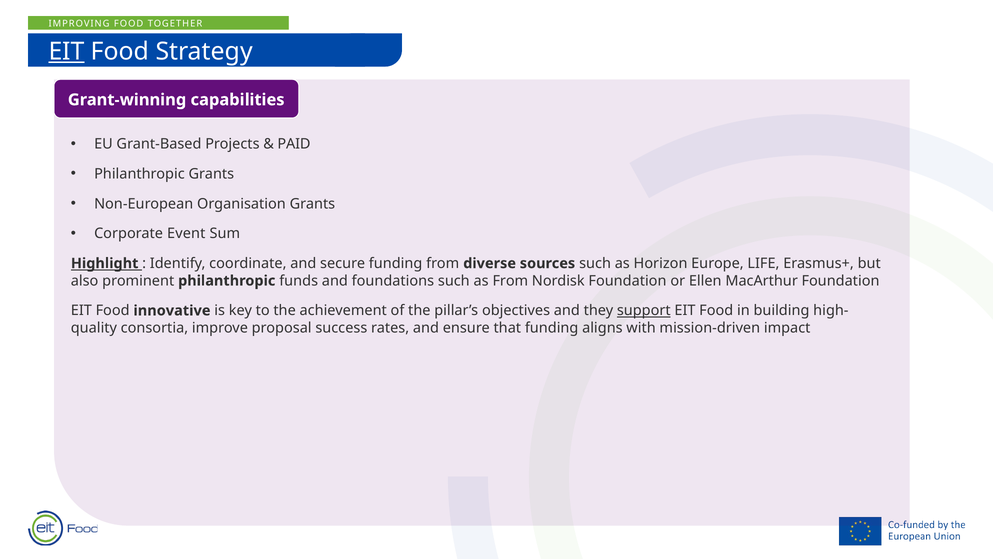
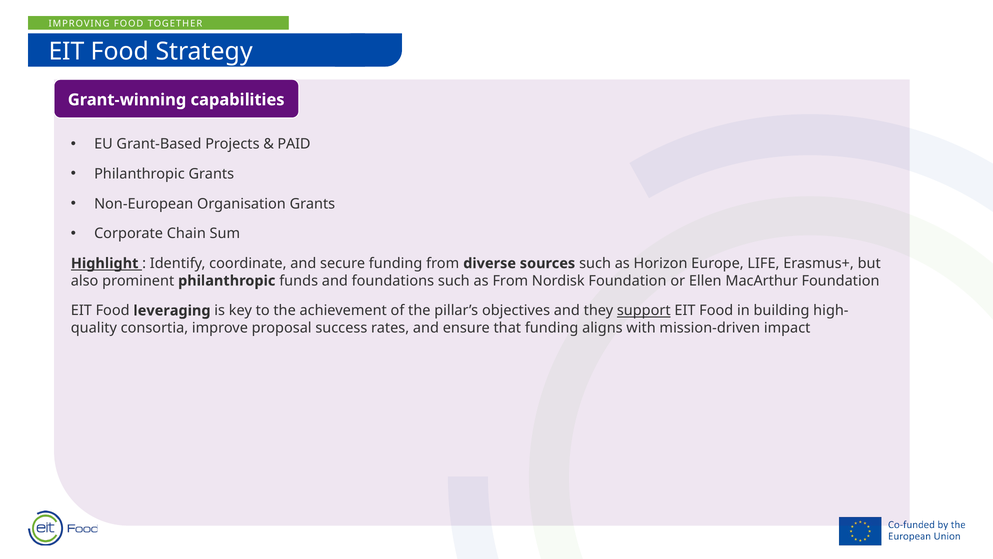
EIT at (67, 52) underline: present -> none
Event: Event -> Chain
innovative: innovative -> leveraging
